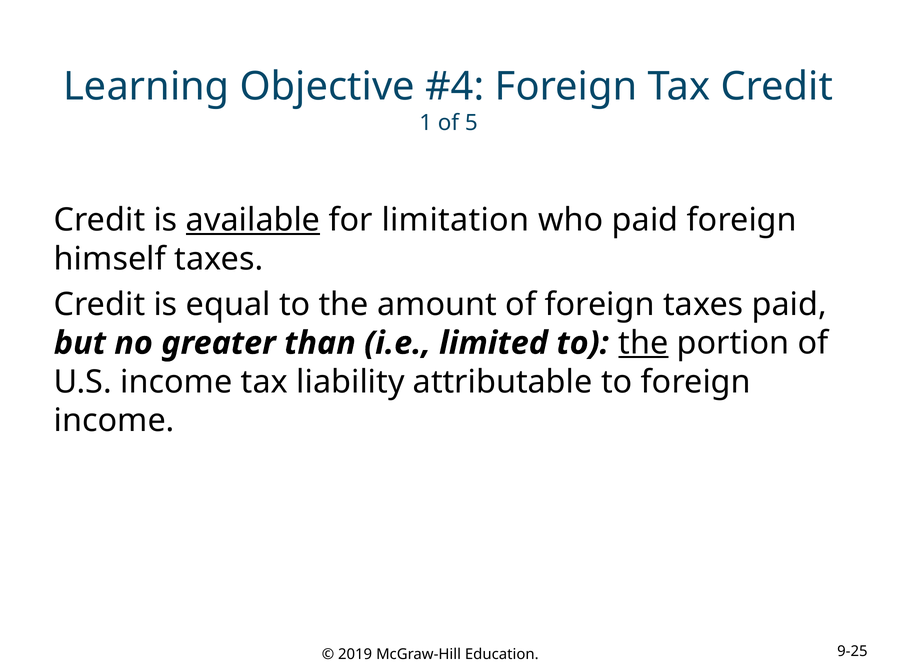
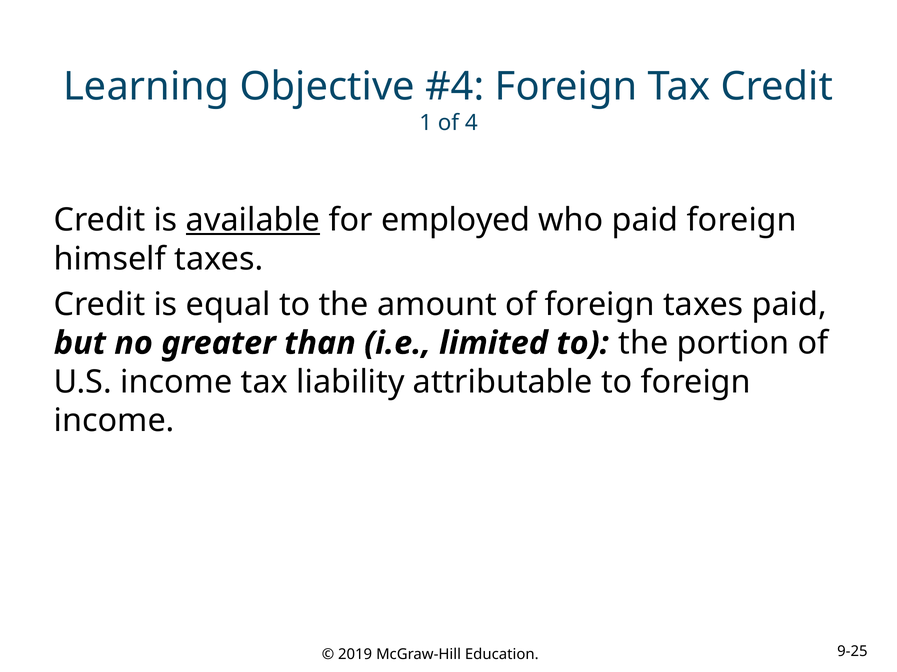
5: 5 -> 4
limitation: limitation -> employed
the at (643, 344) underline: present -> none
